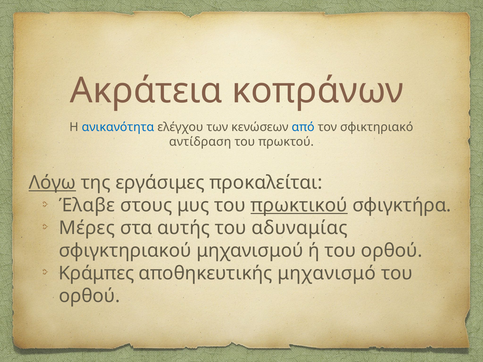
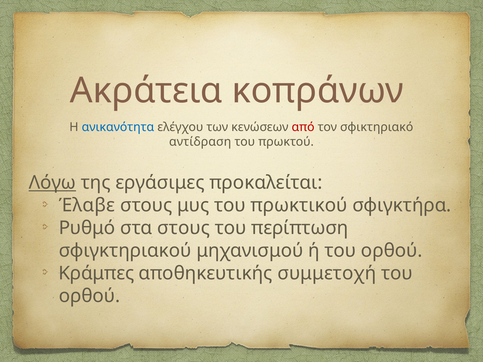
από colour: blue -> red
πρωκτικού underline: present -> none
Μέρες: Μέρες -> Ρυθμό
στα αυτής: αυτής -> στους
αδυναμίας: αδυναμίας -> περίπτωση
μηχανισμό: μηχανισμό -> συμμετοχή
